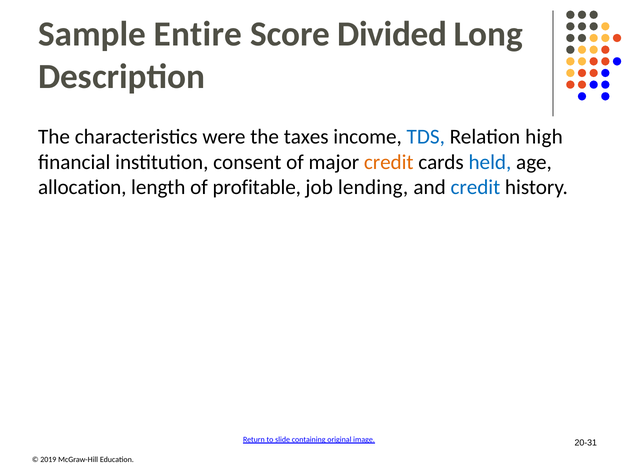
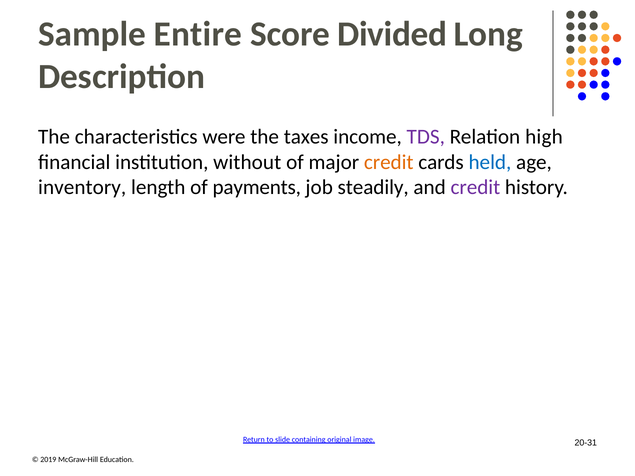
TDS colour: blue -> purple
consent: consent -> without
allocation: allocation -> inventory
profitable: profitable -> payments
lending: lending -> steadily
credit at (475, 188) colour: blue -> purple
